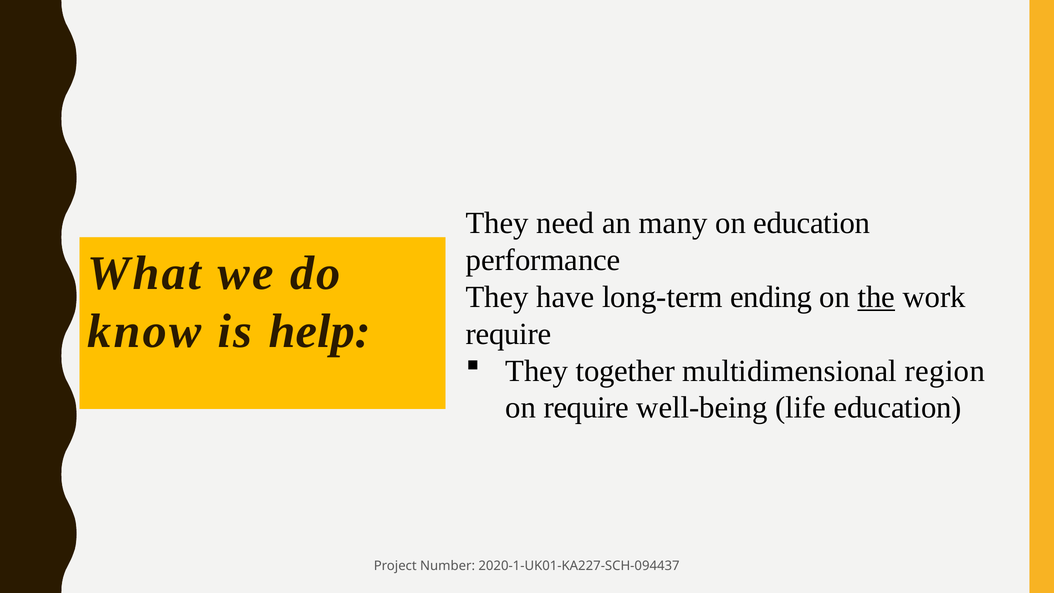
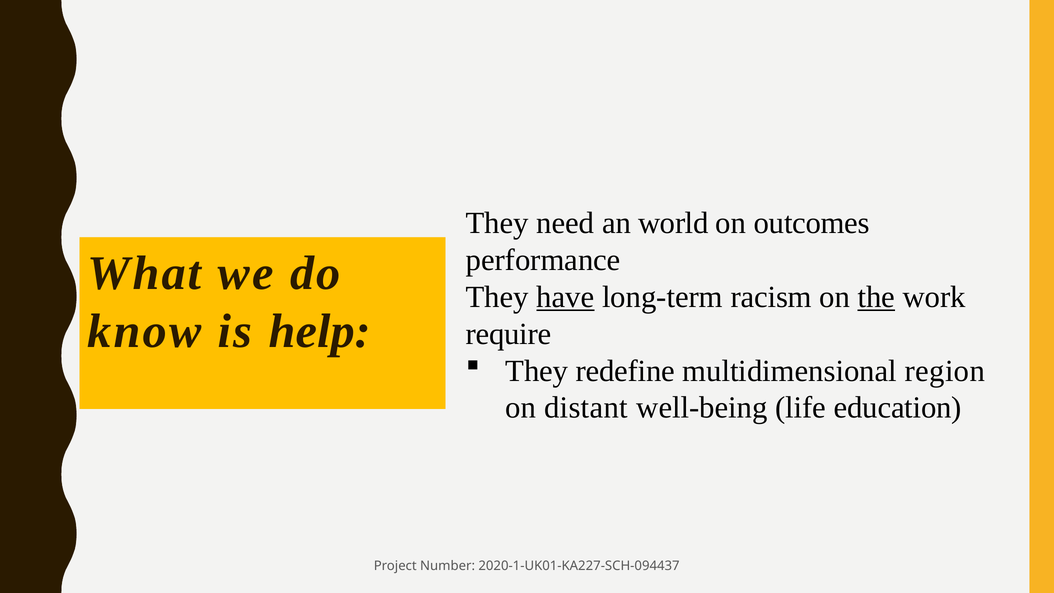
many: many -> world
on education: education -> outcomes
have underline: none -> present
ending: ending -> racism
together: together -> redefine
on require: require -> distant
